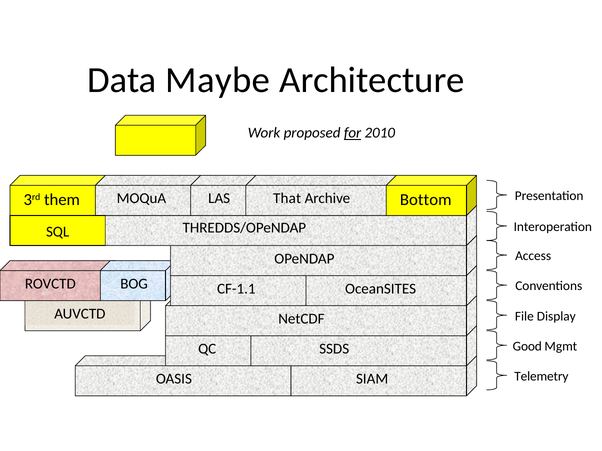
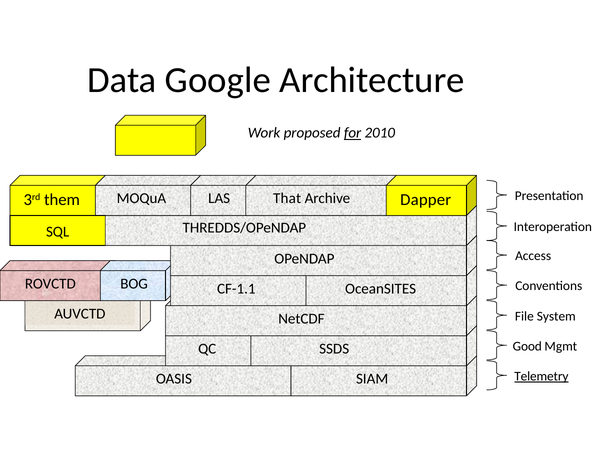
Maybe: Maybe -> Google
Bottom: Bottom -> Dapper
Display: Display -> System
Telemetry underline: none -> present
